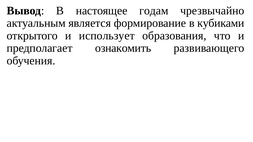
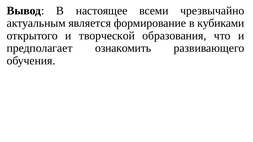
годам: годам -> всеми
использует: использует -> творческой
